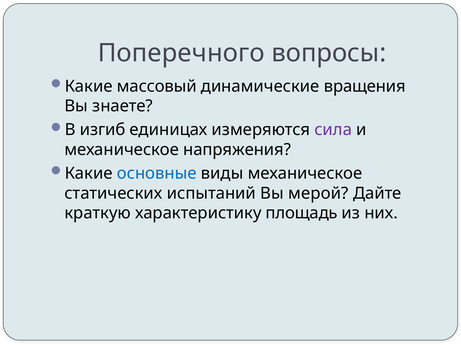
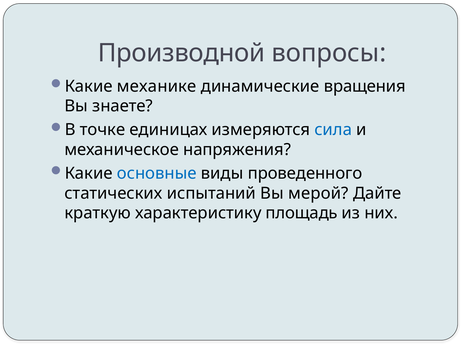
Поперечного: Поперечного -> Производной
массовый: массовый -> механике
изгиб: изгиб -> точке
сила colour: purple -> blue
виды механическое: механическое -> проведенного
